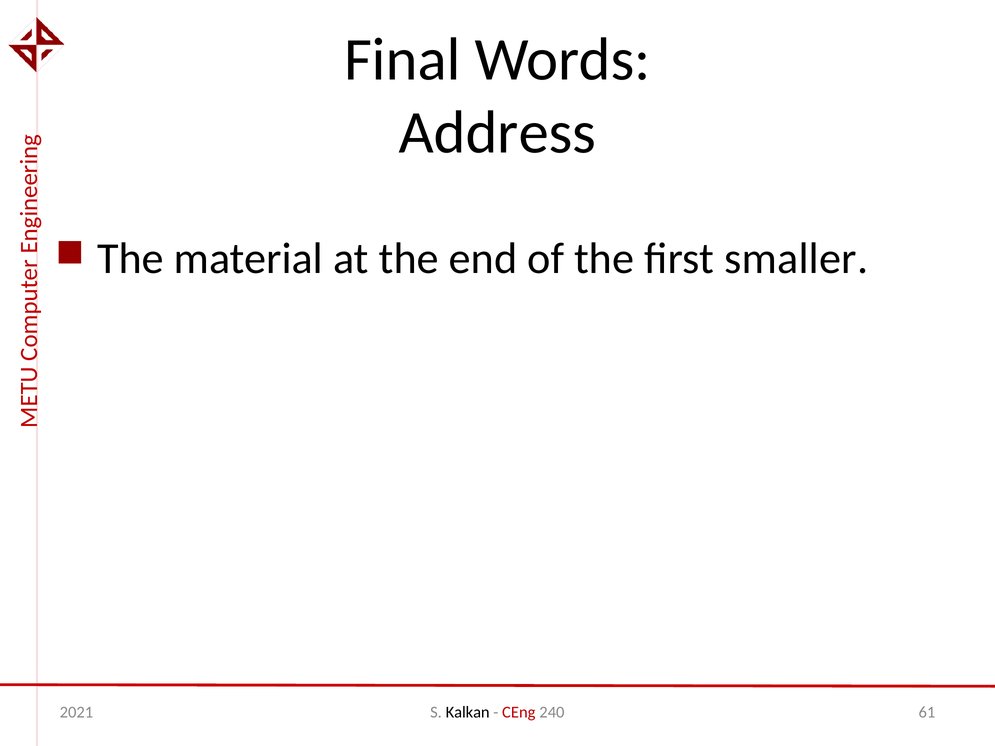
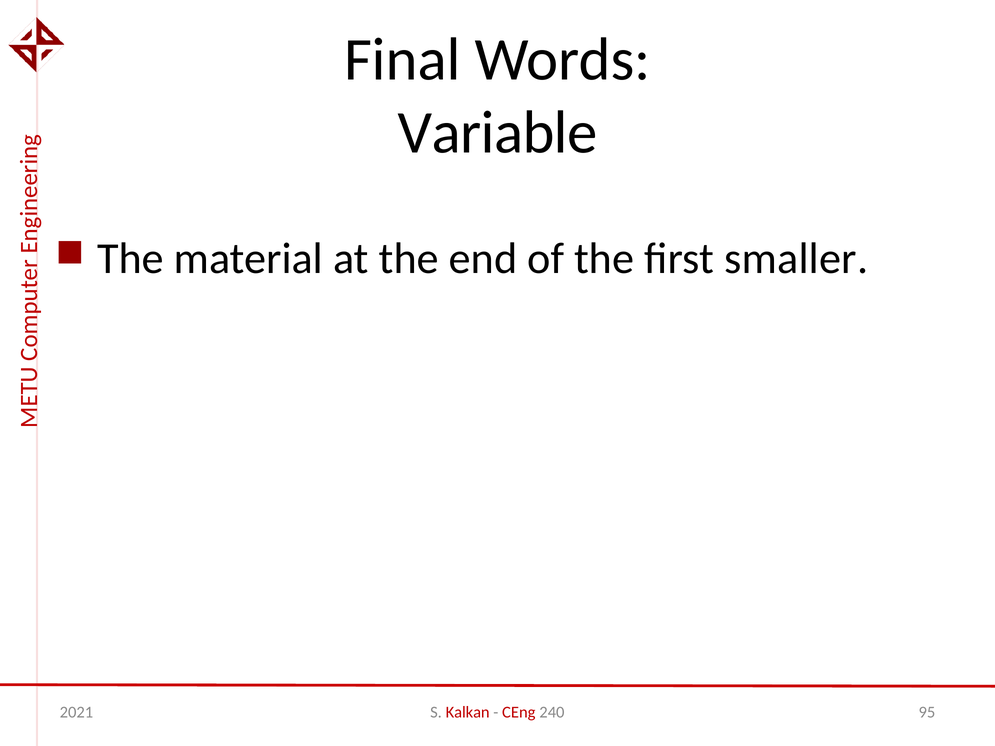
Address: Address -> Variable
Kalkan colour: black -> red
61: 61 -> 95
